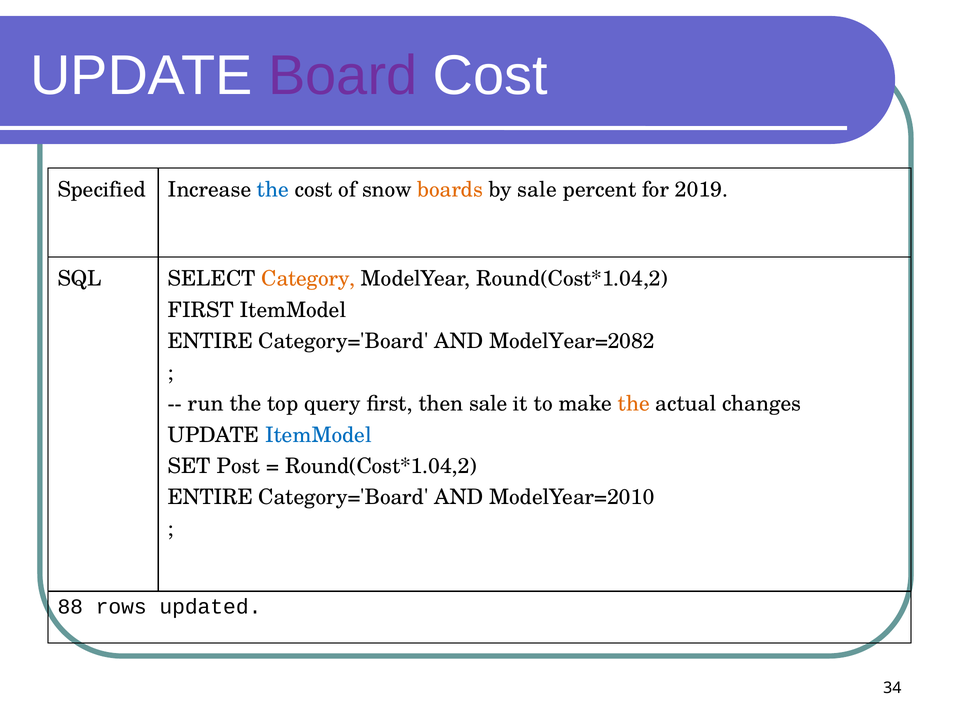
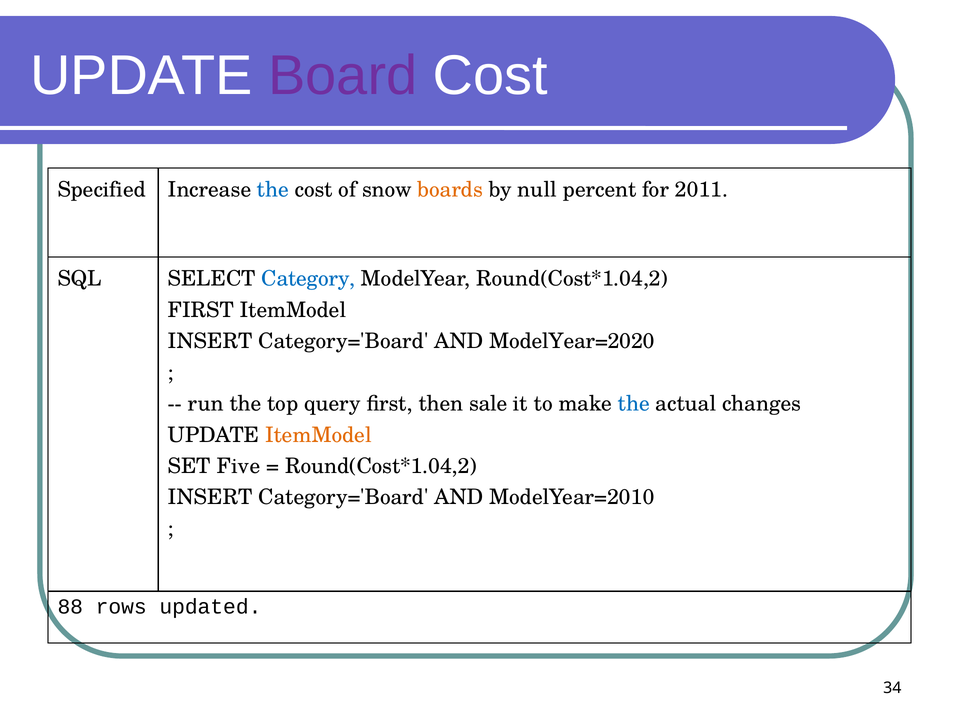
by sale: sale -> null
2019: 2019 -> 2011
Category colour: orange -> blue
ENTIRE at (210, 341): ENTIRE -> INSERT
ModelYear=2082: ModelYear=2082 -> ModelYear=2020
the at (634, 403) colour: orange -> blue
ItemModel at (318, 435) colour: blue -> orange
Post: Post -> Five
ENTIRE at (210, 497): ENTIRE -> INSERT
